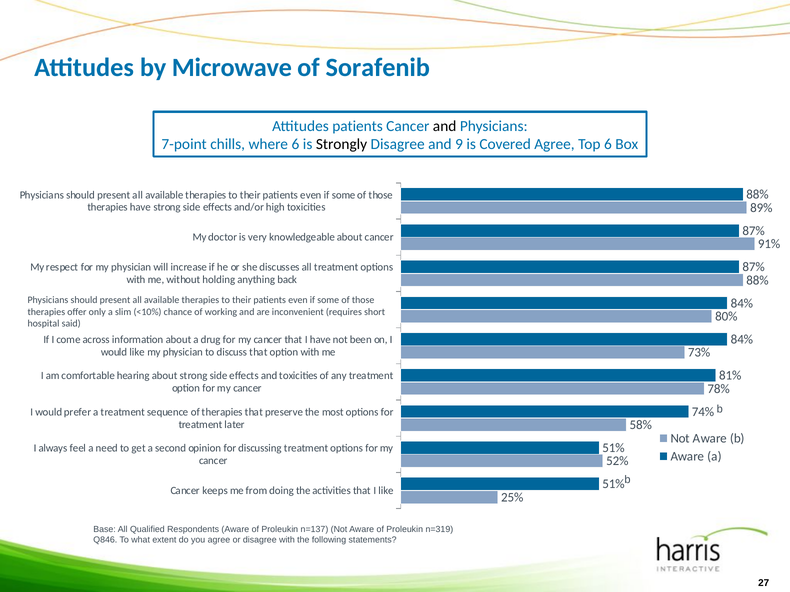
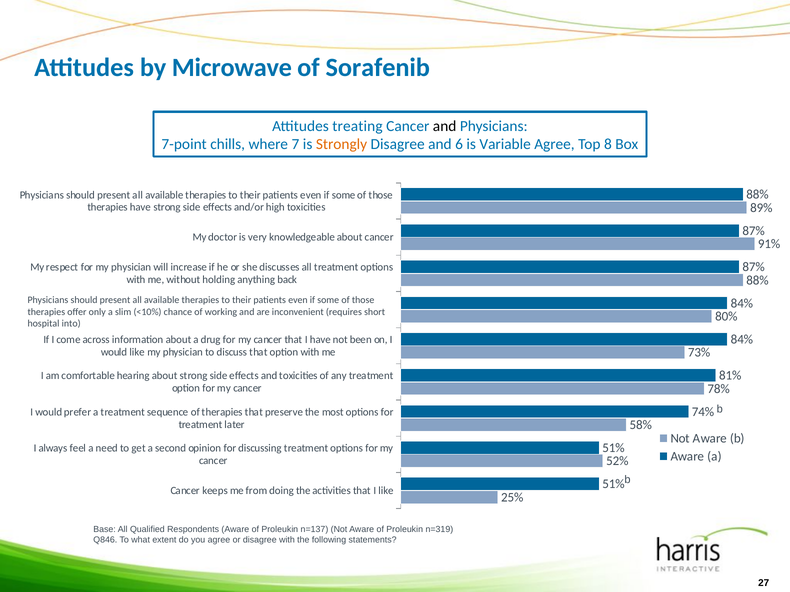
Attitudes patients: patients -> treating
where 6: 6 -> 7
Strongly colour: black -> orange
9: 9 -> 6
Covered: Covered -> Variable
Top 6: 6 -> 8
said: said -> into
